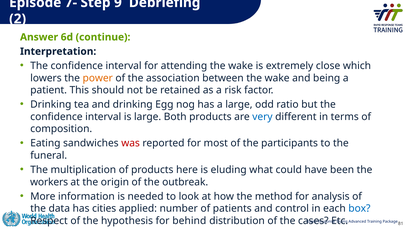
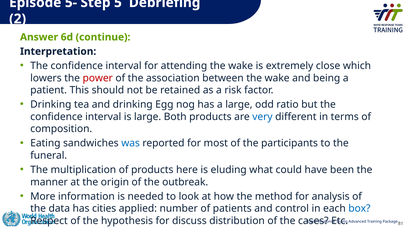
7-: 7- -> 5-
9: 9 -> 5
power colour: orange -> red
was colour: red -> blue
workers: workers -> manner
behind: behind -> discuss
